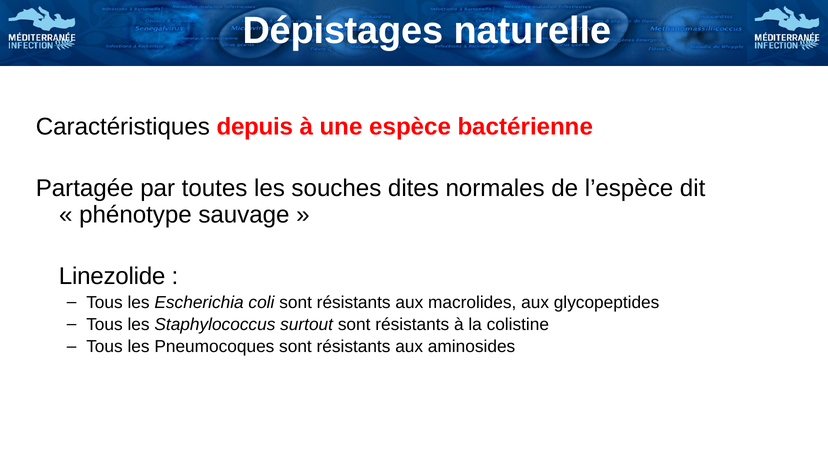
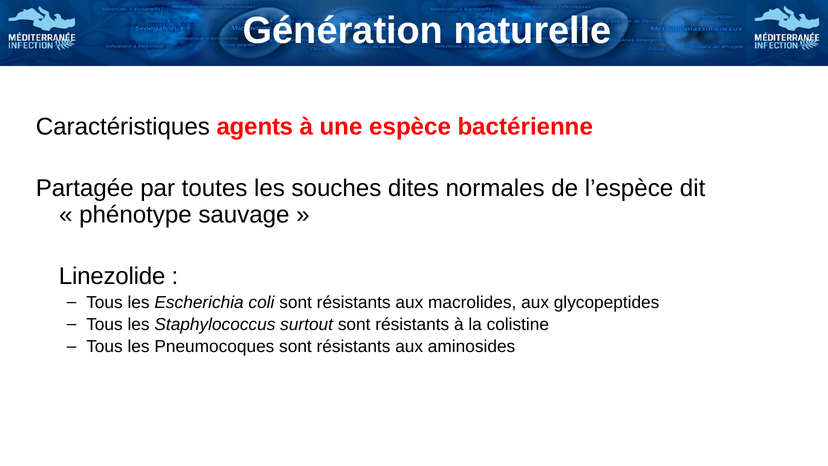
Dépistages: Dépistages -> Génération
depuis: depuis -> agents
